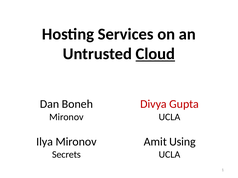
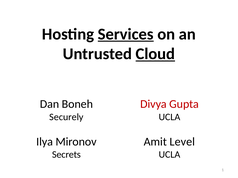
Services underline: none -> present
Mironov at (66, 117): Mironov -> Securely
Using: Using -> Level
